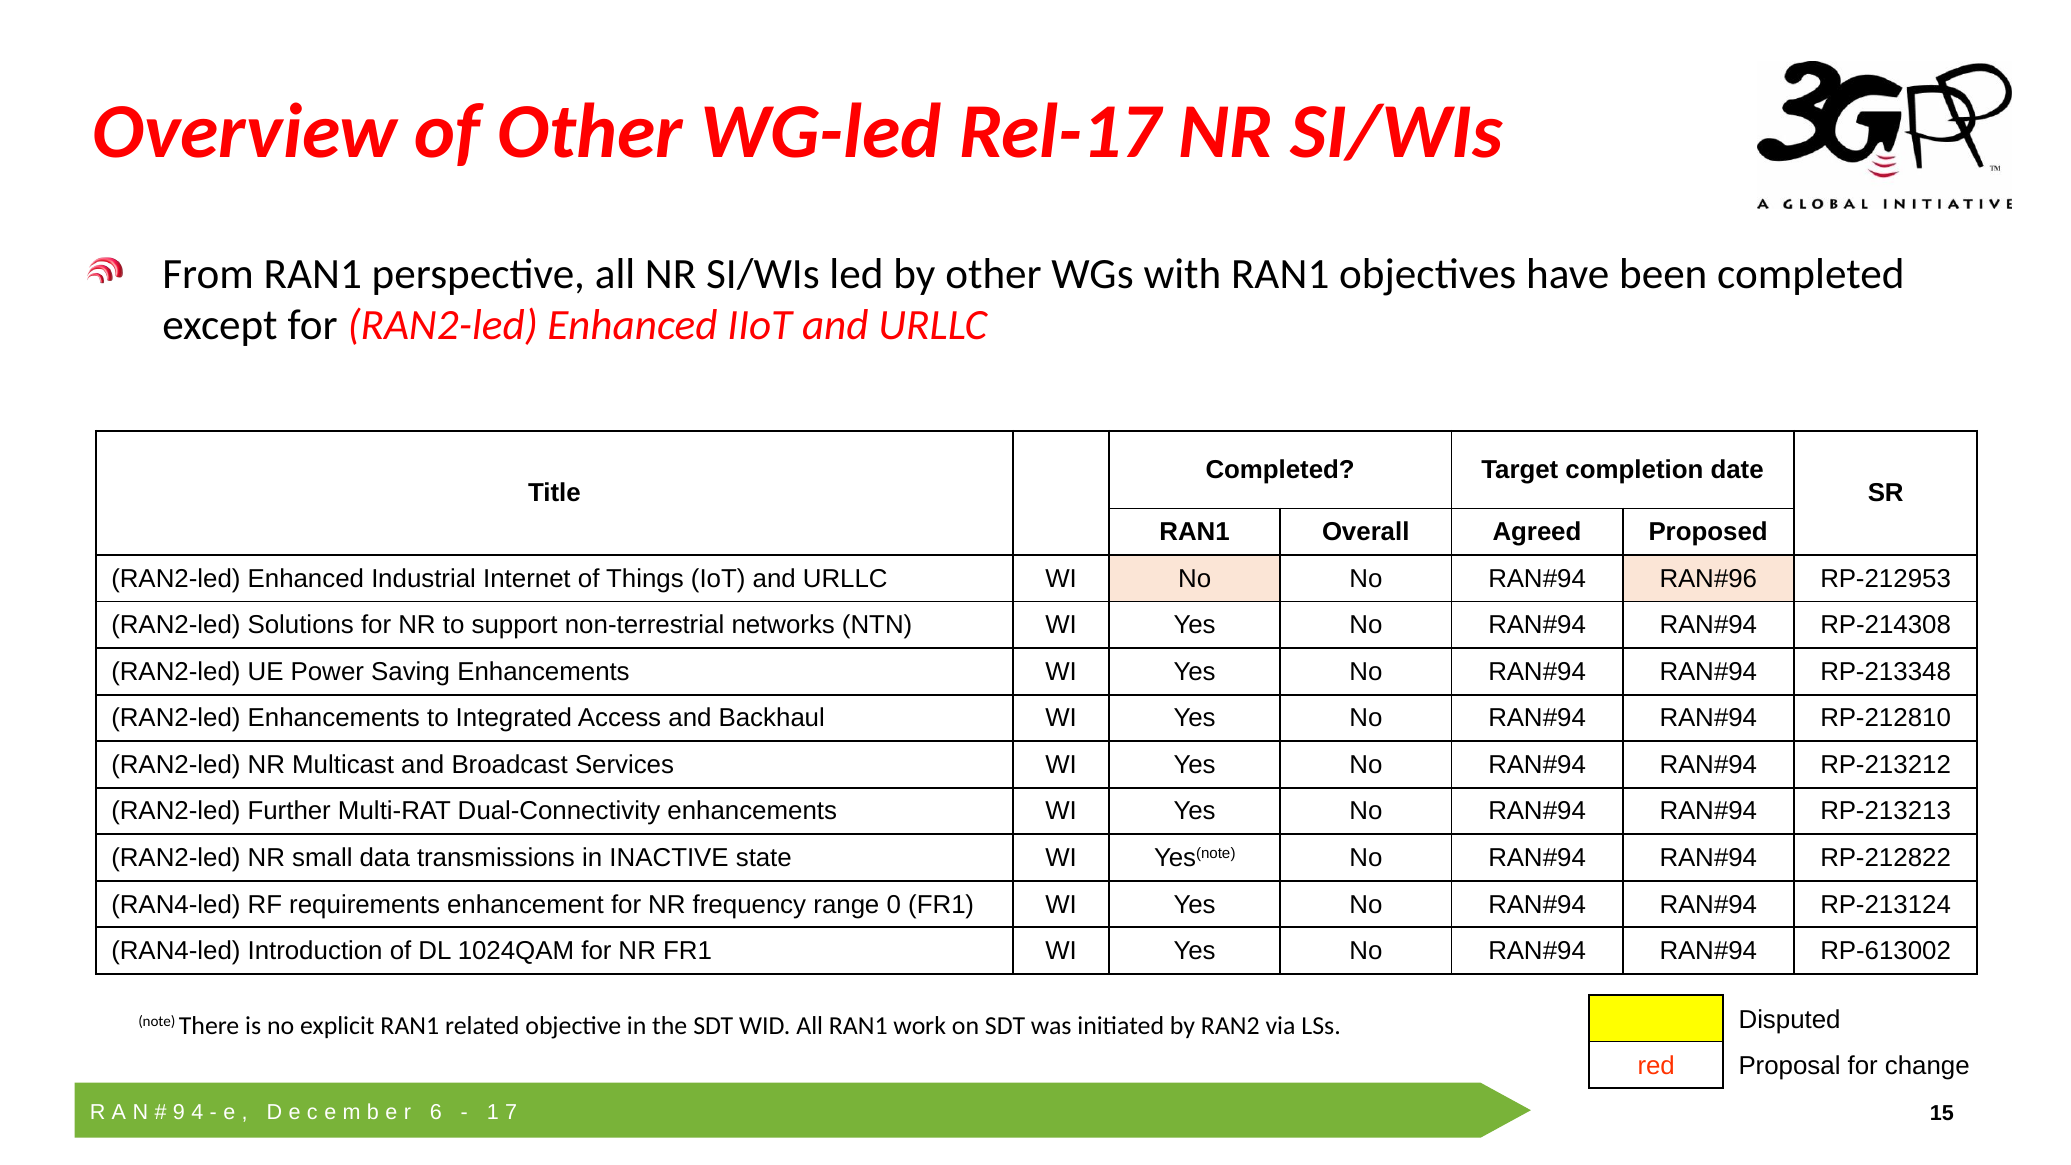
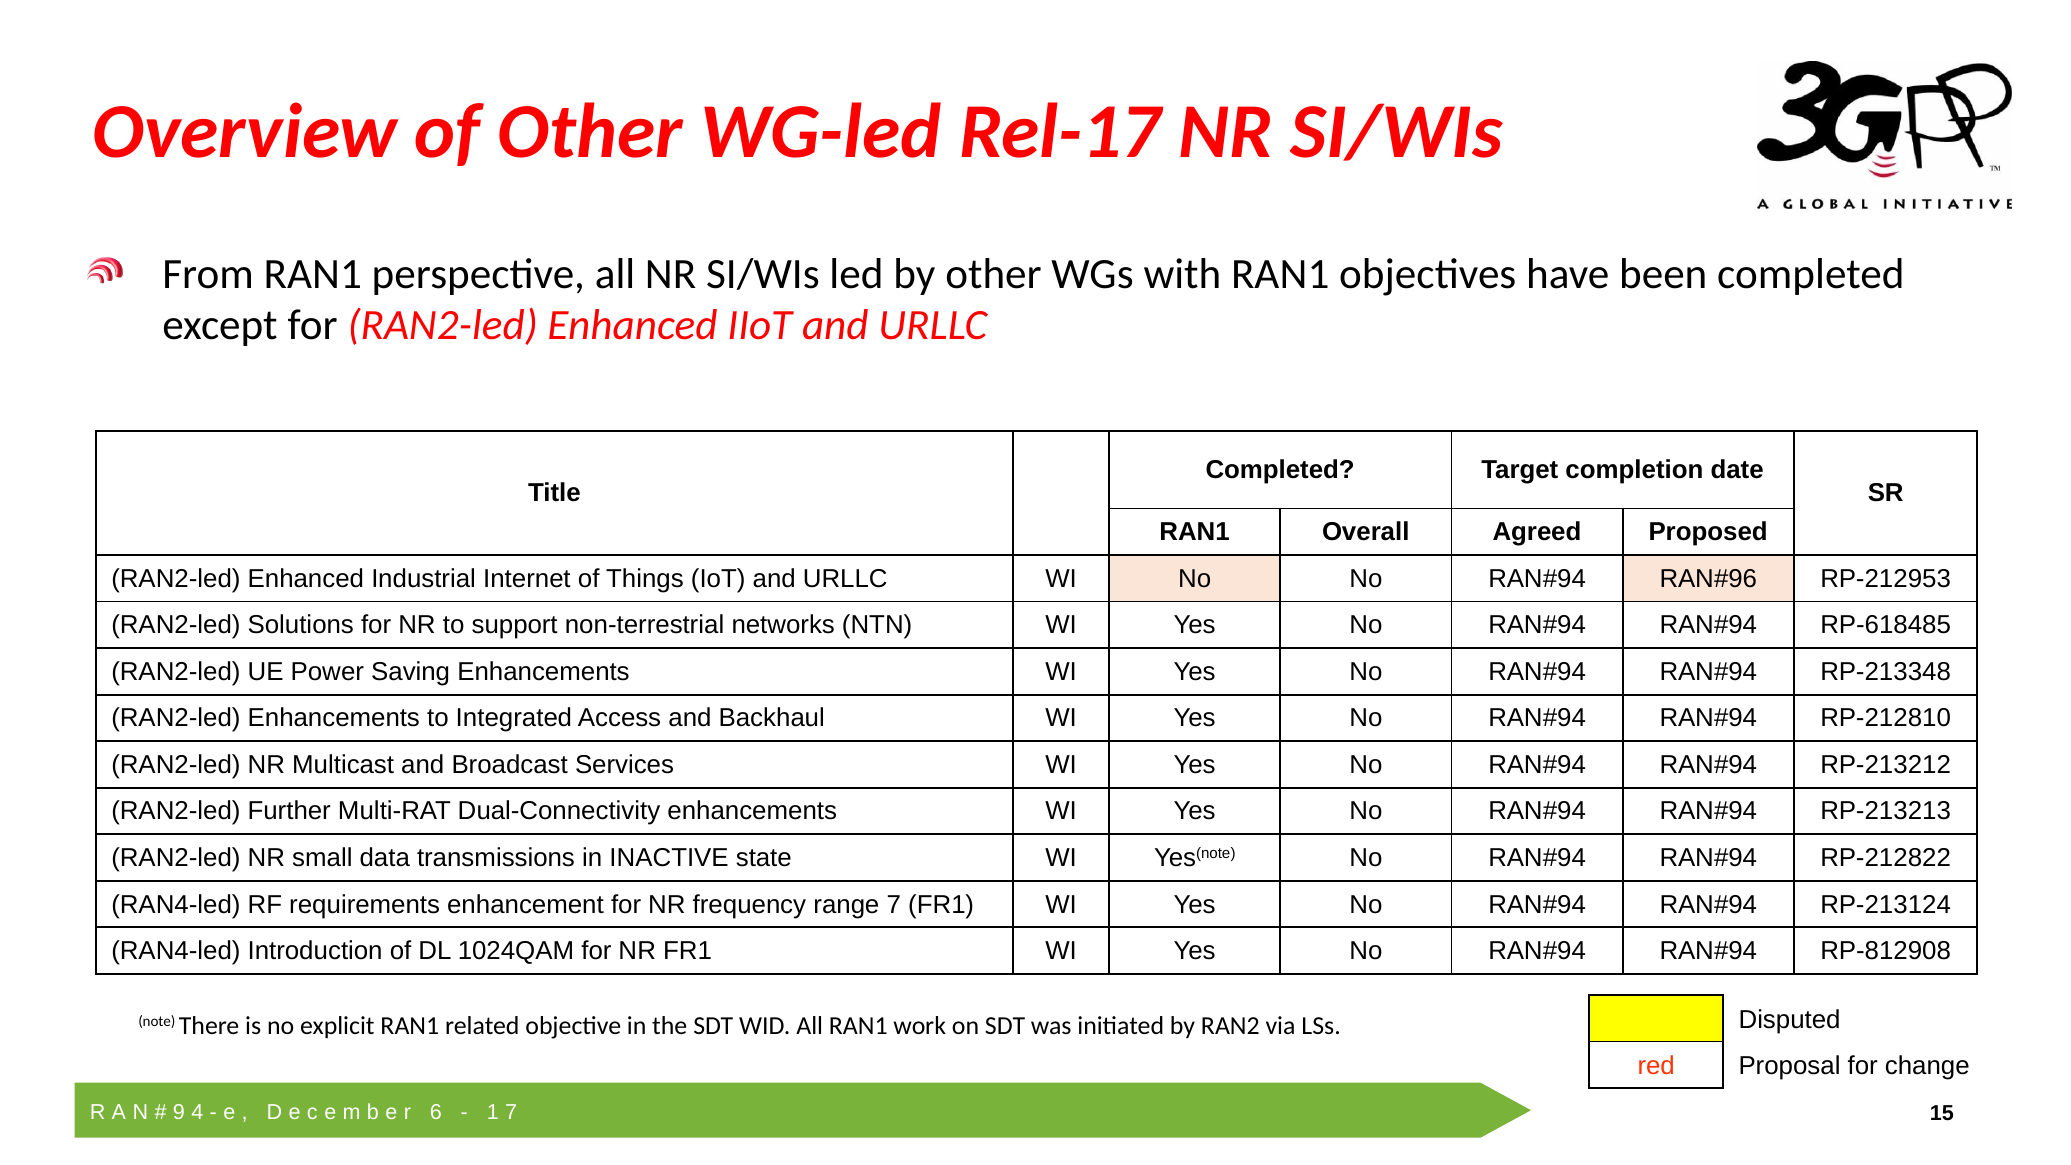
RP-214308: RP-214308 -> RP-618485
range 0: 0 -> 7
RP-613002: RP-613002 -> RP-812908
